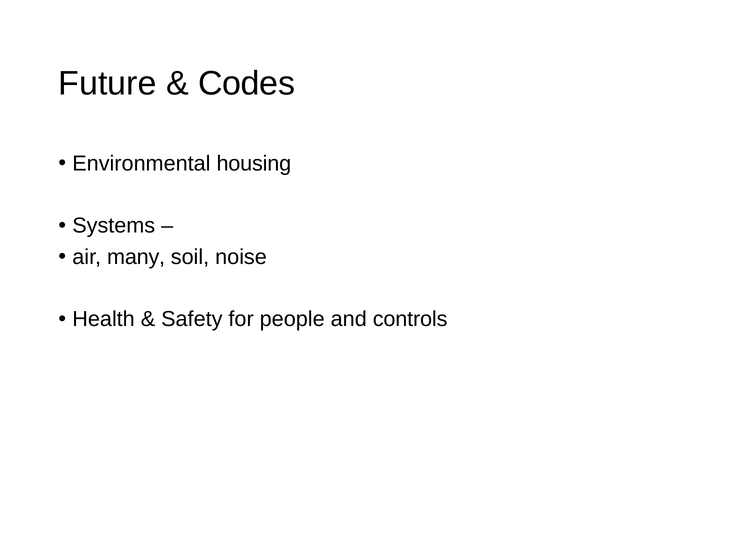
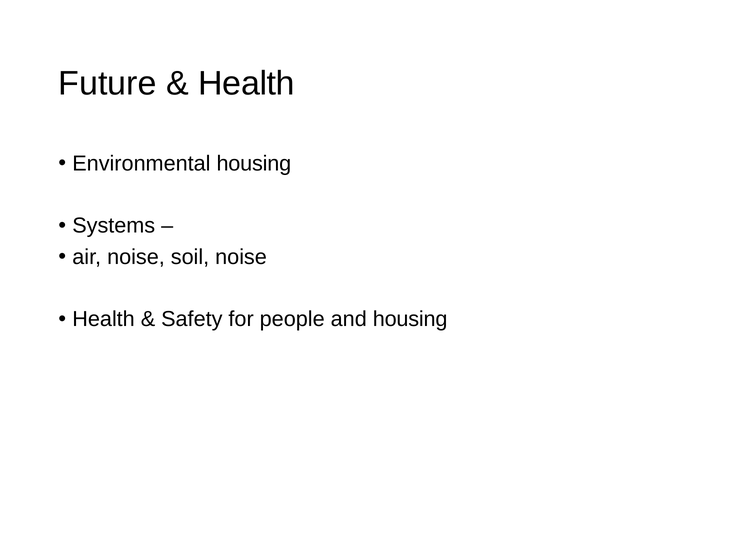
Codes at (247, 83): Codes -> Health
air many: many -> noise
and controls: controls -> housing
